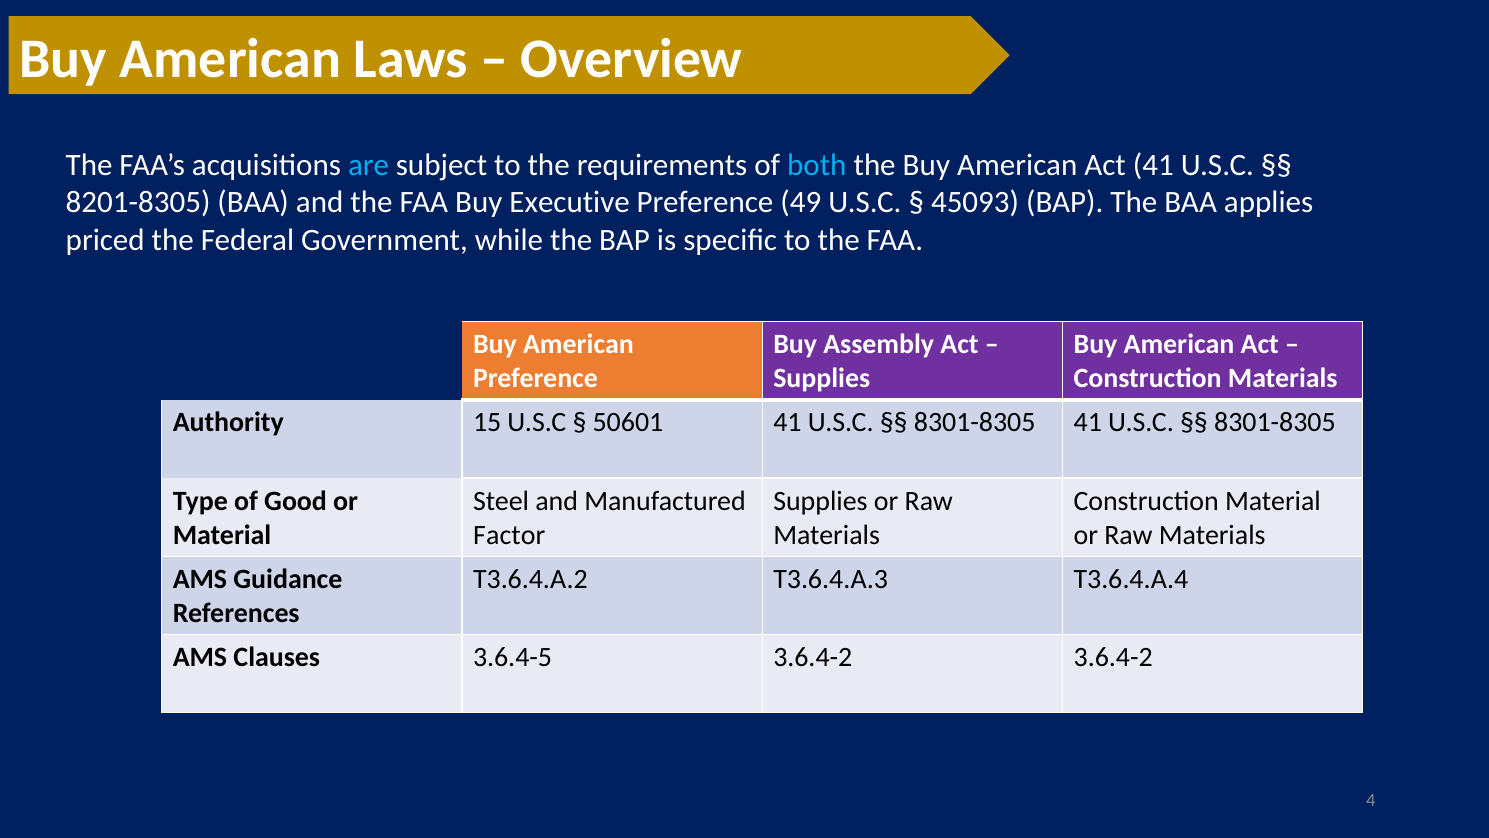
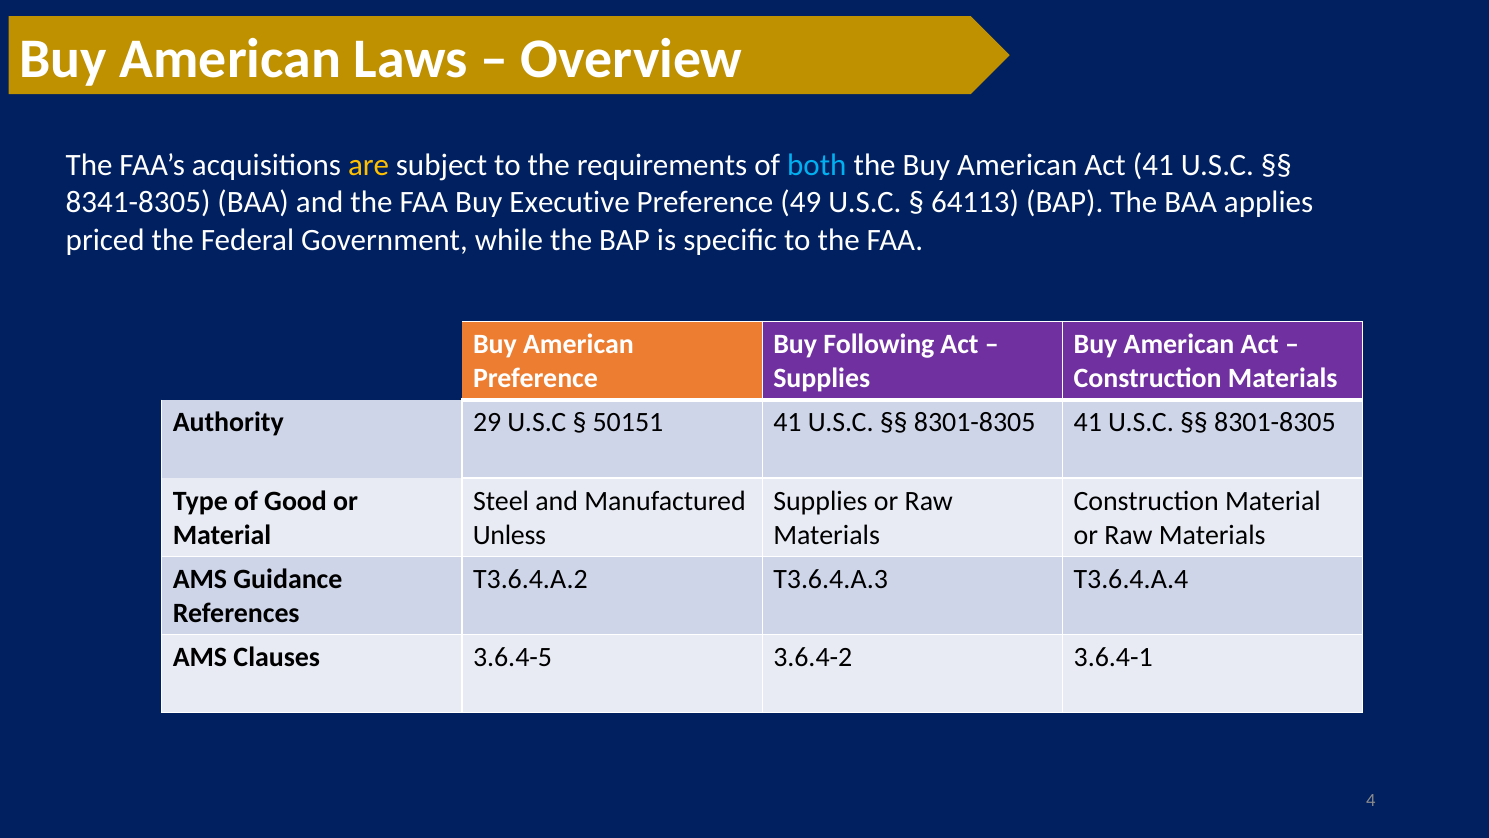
are colour: light blue -> yellow
8201-8305: 8201-8305 -> 8341-8305
45093: 45093 -> 64113
Assembly: Assembly -> Following
15: 15 -> 29
50601: 50601 -> 50151
Factor: Factor -> Unless
3.6.4-2 3.6.4-2: 3.6.4-2 -> 3.6.4-1
